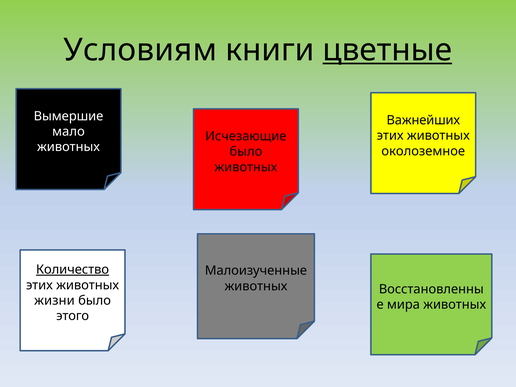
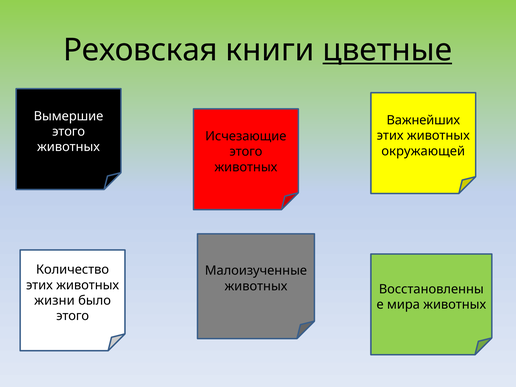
Условиям: Условиям -> Реховская
мало at (68, 132): мало -> этого
околоземное: околоземное -> окружающей
было at (246, 152): было -> этого
Количество underline: present -> none
